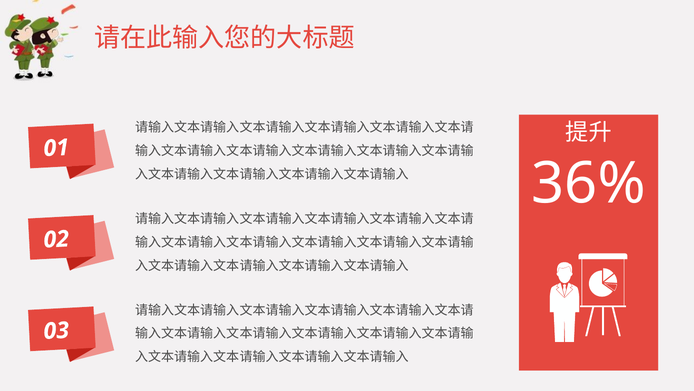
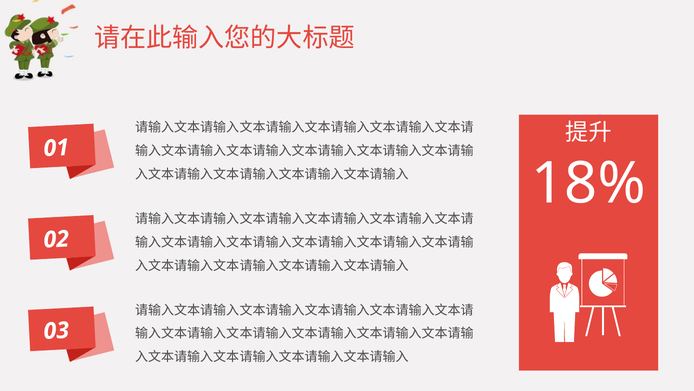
36%: 36% -> 18%
